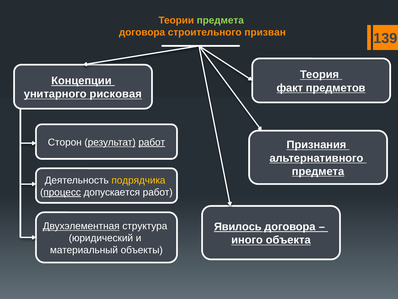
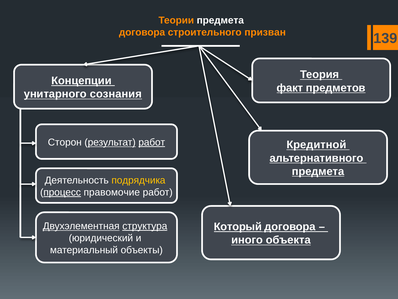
предмета at (220, 20) colour: light green -> white
рисковая: рисковая -> сознания
Признания: Признания -> Кредитной
допускается: допускается -> правомочие
структура underline: none -> present
Явилось: Явилось -> Который
